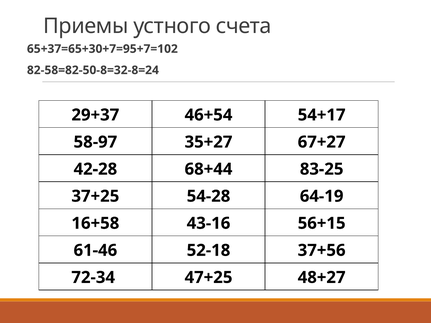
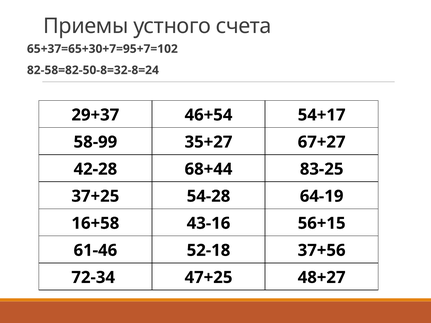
58-97: 58-97 -> 58-99
